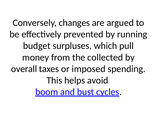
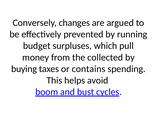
overall: overall -> buying
imposed: imposed -> contains
